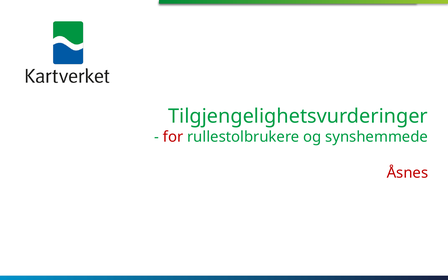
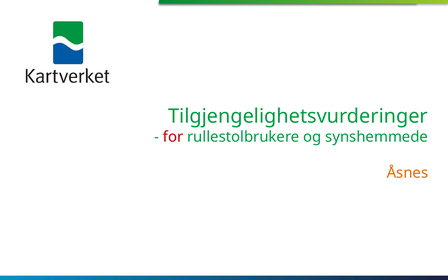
Åsnes colour: red -> orange
